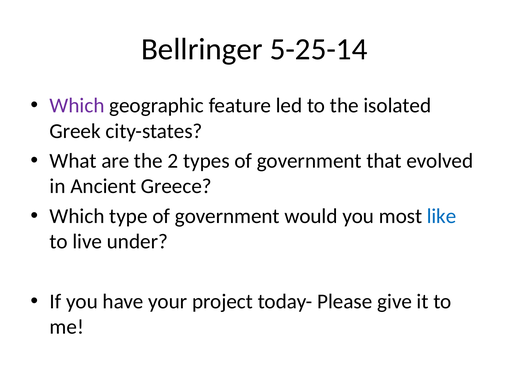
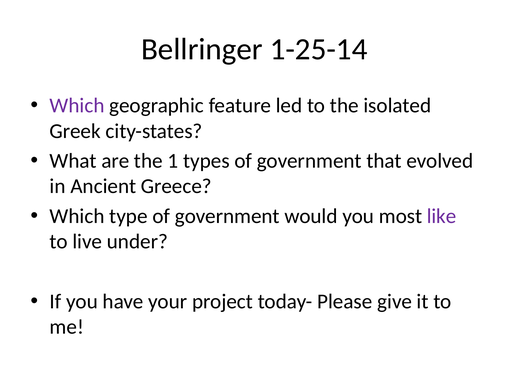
5-25-14: 5-25-14 -> 1-25-14
2: 2 -> 1
like colour: blue -> purple
